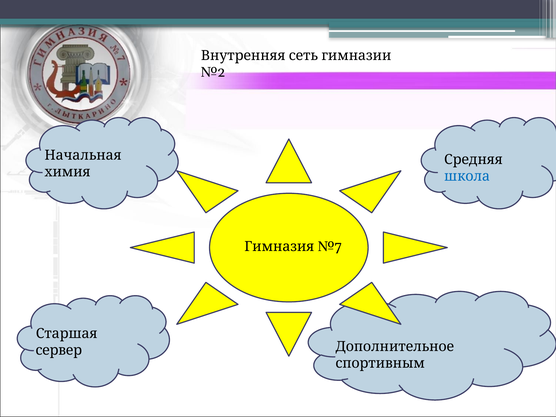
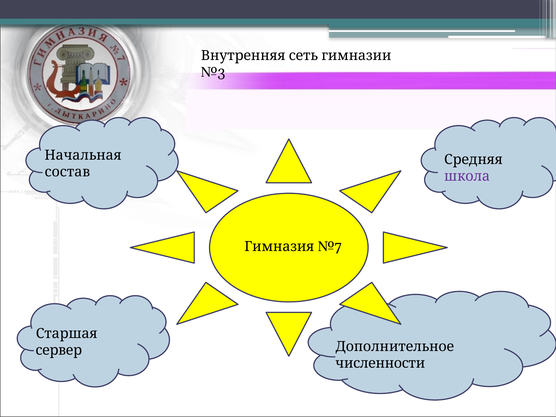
№2: №2 -> №3
химия: химия -> состав
школа colour: blue -> purple
спортивным: спортивным -> численности
